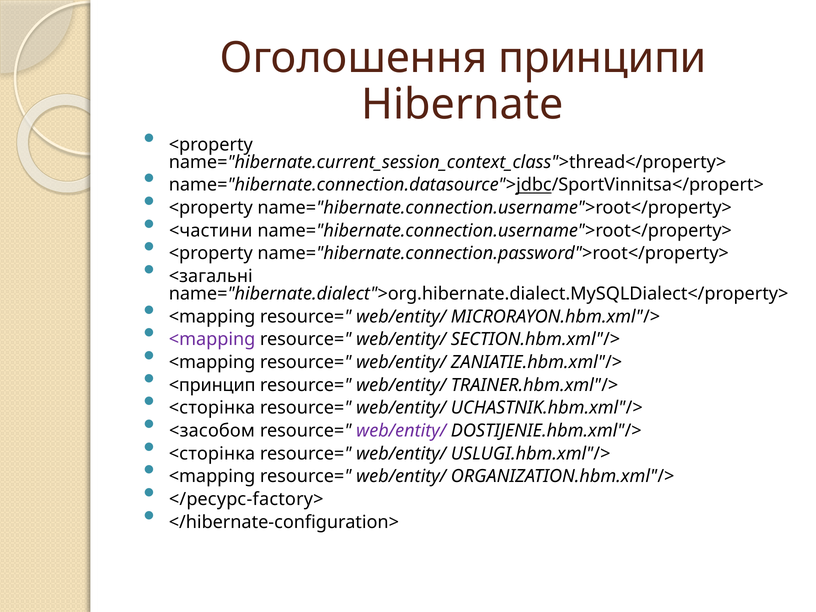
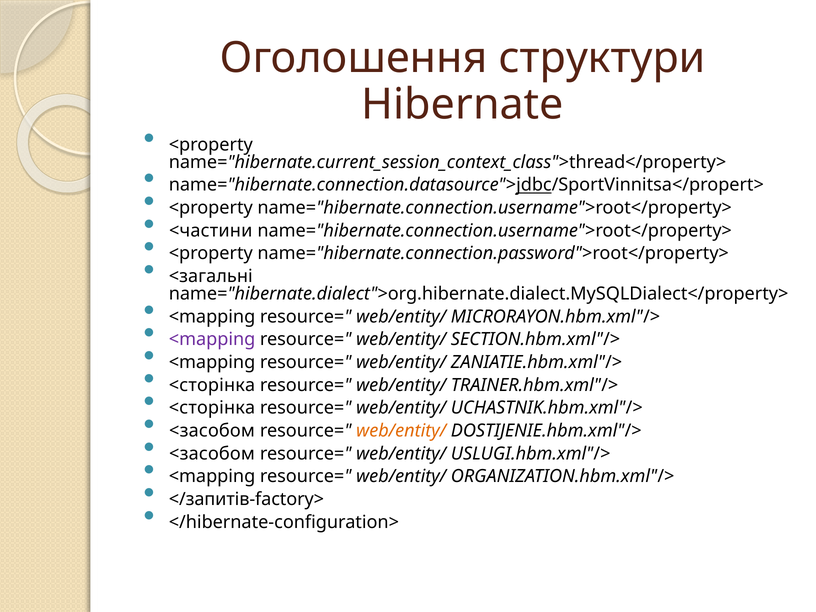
принципи: принципи -> структури
<принцип at (212, 385): <принцип -> <сторінка
web/entity/ at (401, 431) colour: purple -> orange
<сторінка at (212, 454): <сторінка -> <засобом
</ресурс-factory>: </ресурс-factory> -> </запитів-factory>
